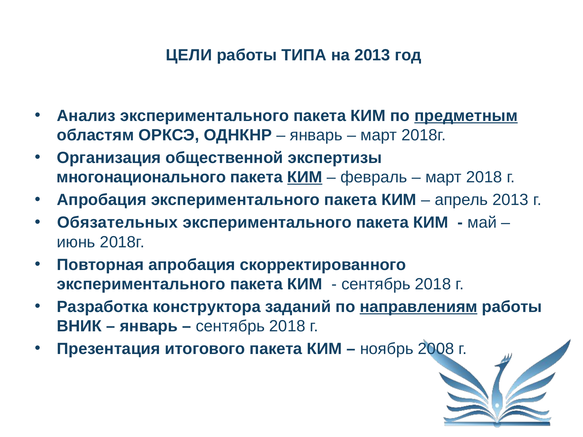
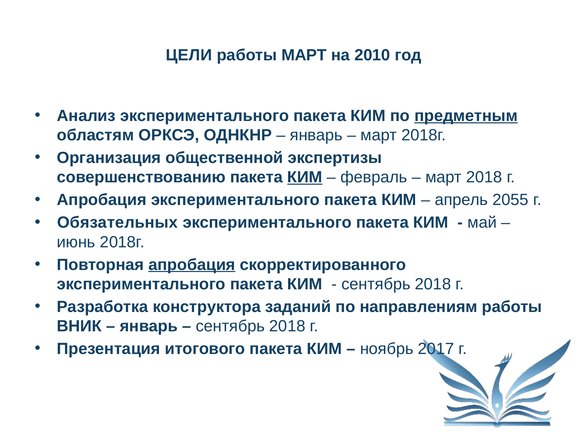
работы ТИПА: ТИПА -> МАРТ
на 2013: 2013 -> 2010
многонационального: многонационального -> совершенствованию
апрель 2013: 2013 -> 2055
апробация at (192, 265) underline: none -> present
направлениям underline: present -> none
2008: 2008 -> 2017
